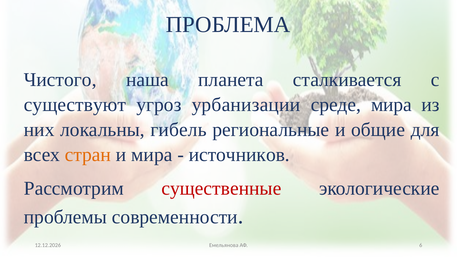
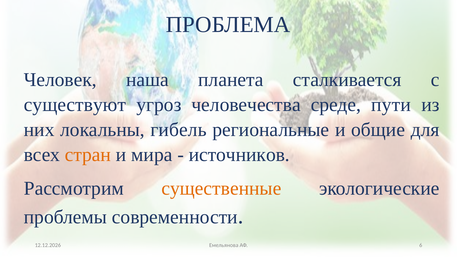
Чистого: Чистого -> Человек
урбанизации: урбанизации -> человечества
среде мира: мира -> пути
существенные colour: red -> orange
